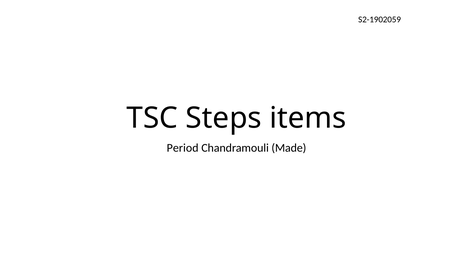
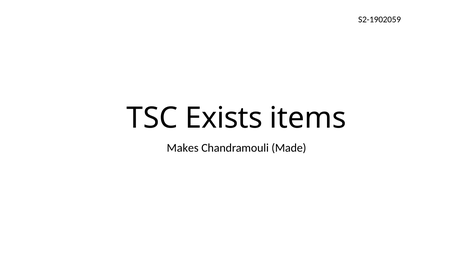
Steps: Steps -> Exists
Period: Period -> Makes
